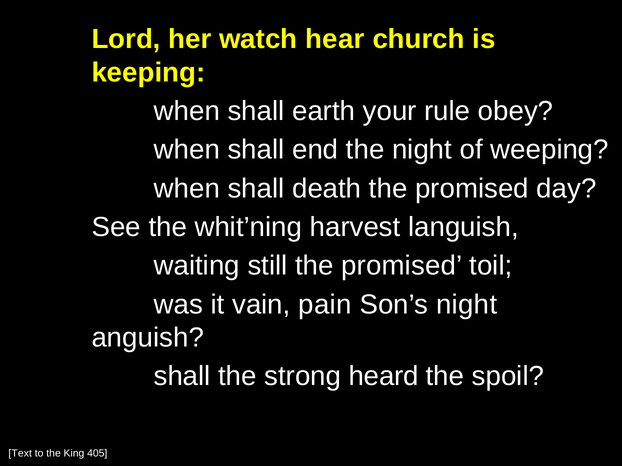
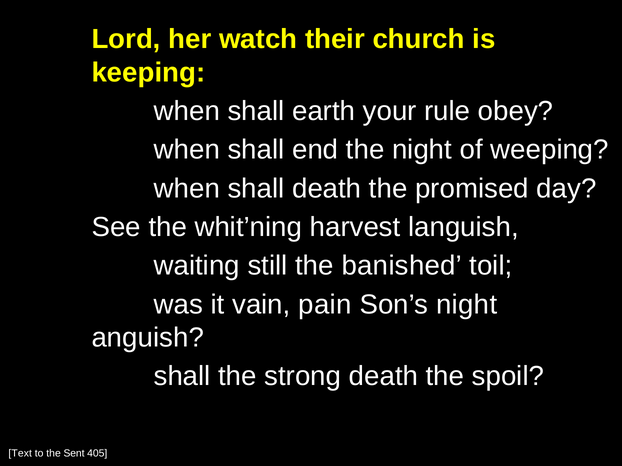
hear: hear -> their
still the promised: promised -> banished
strong heard: heard -> death
King: King -> Sent
